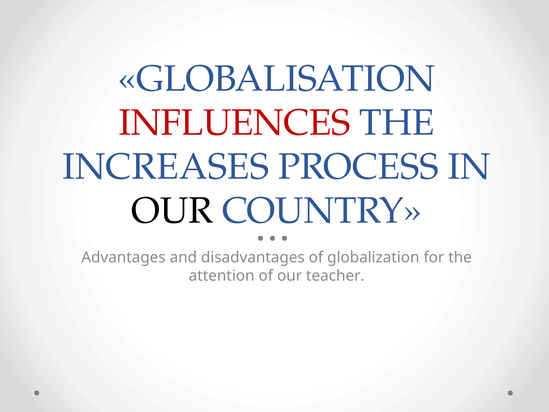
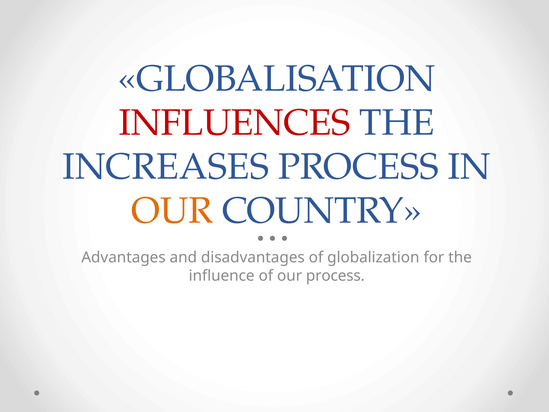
OUR at (172, 211) colour: black -> orange
attention: attention -> influence
our teacher: teacher -> process
